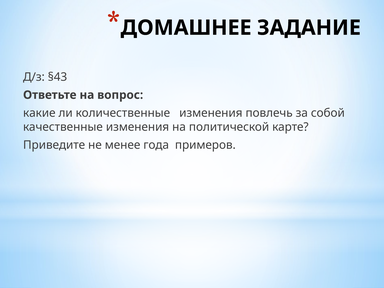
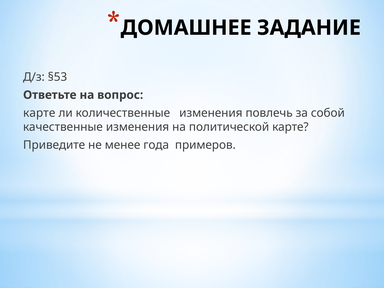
§43: §43 -> §53
какие at (39, 113): какие -> карте
